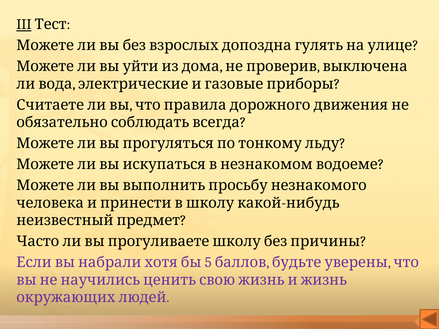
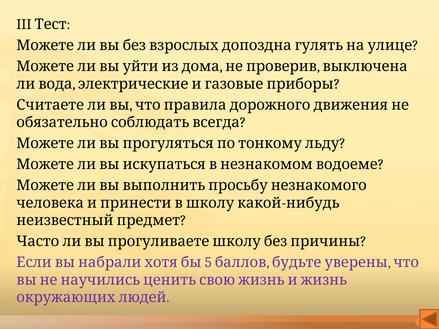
III underline: present -> none
